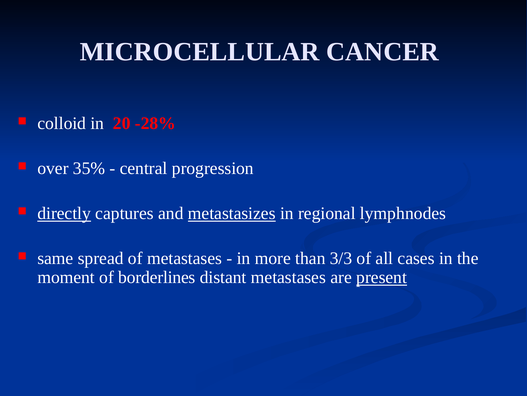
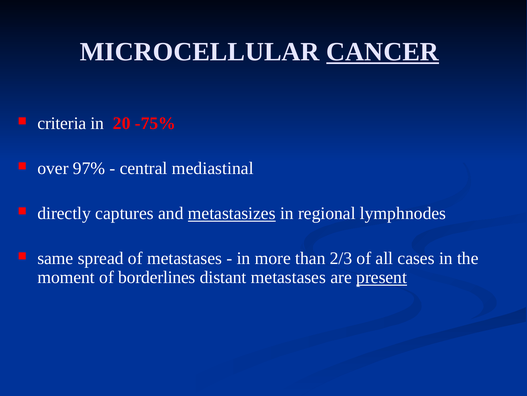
CANCER underline: none -> present
colloid: colloid -> criteria
-28%: -28% -> -75%
35%: 35% -> 97%
progression: progression -> mediastinal
directly underline: present -> none
3/3: 3/3 -> 2/3
